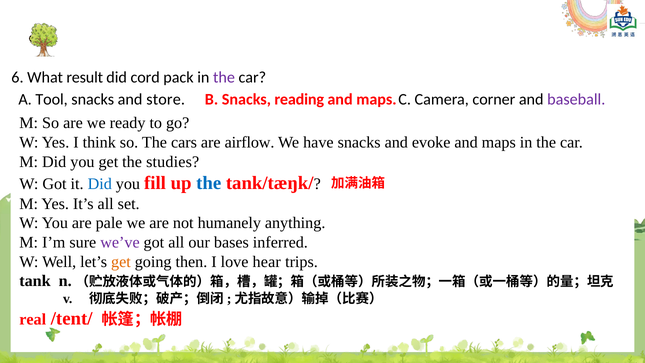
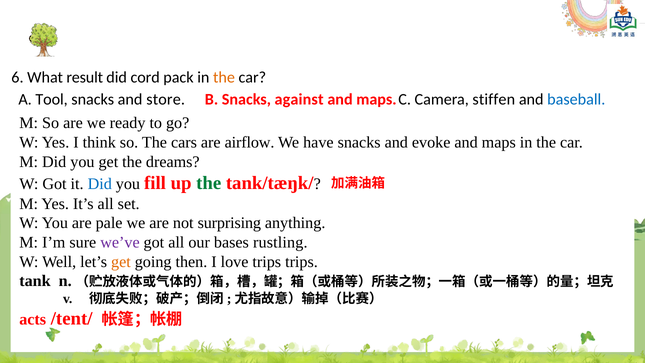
the at (224, 77) colour: purple -> orange
reading: reading -> against
corner: corner -> stiffen
baseball colour: purple -> blue
studies: studies -> dreams
the at (209, 183) colour: blue -> green
humanely: humanely -> surprising
inferred: inferred -> rustling
love hear: hear -> trips
real: real -> acts
